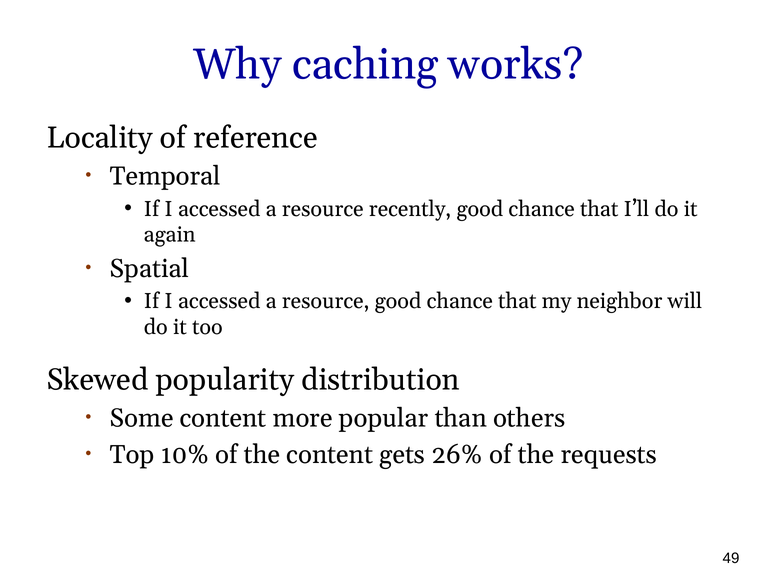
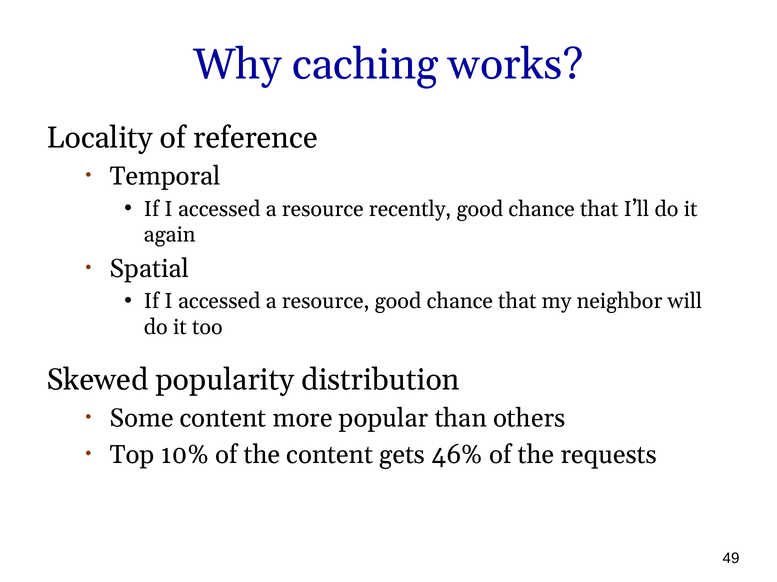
26%: 26% -> 46%
